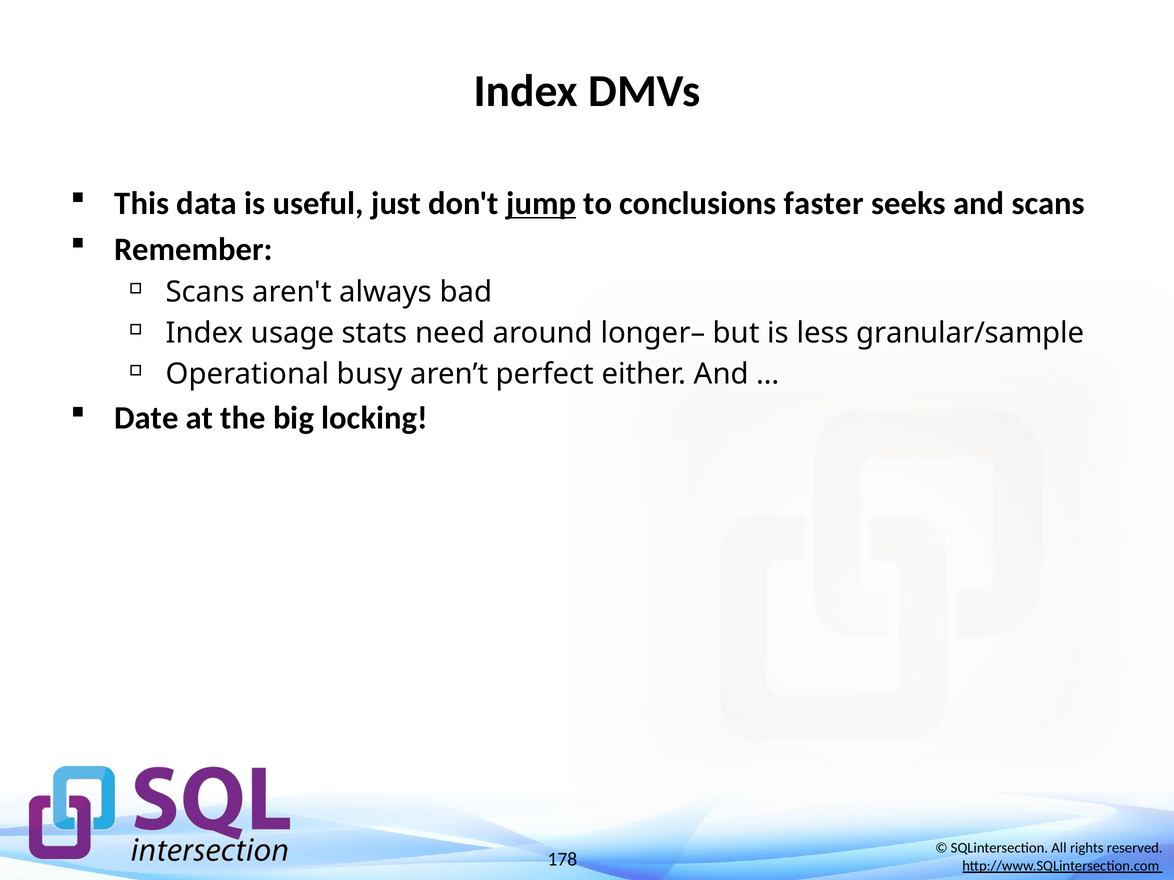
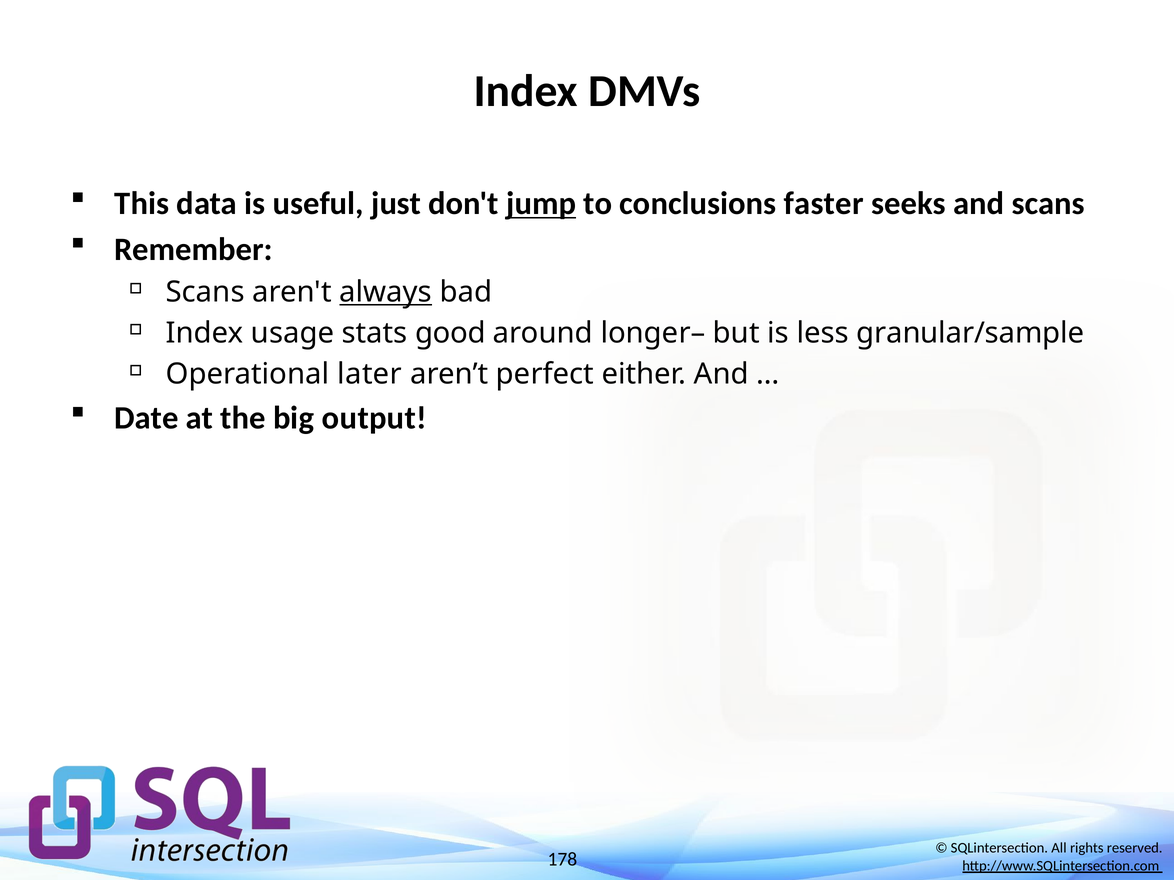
always underline: none -> present
need: need -> good
busy: busy -> later
locking: locking -> output
